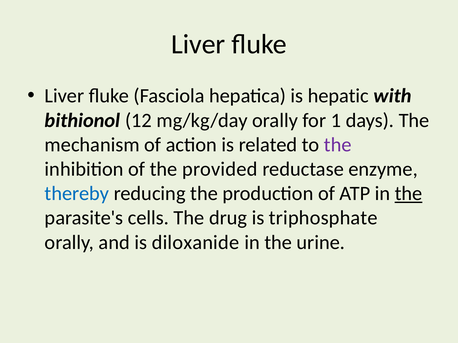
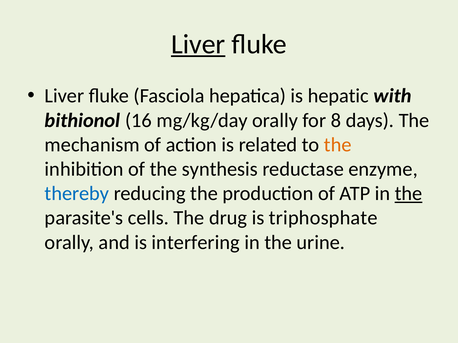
Liver at (198, 44) underline: none -> present
12: 12 -> 16
1: 1 -> 8
the at (338, 145) colour: purple -> orange
provided: provided -> synthesis
diloxanide: diloxanide -> interfering
